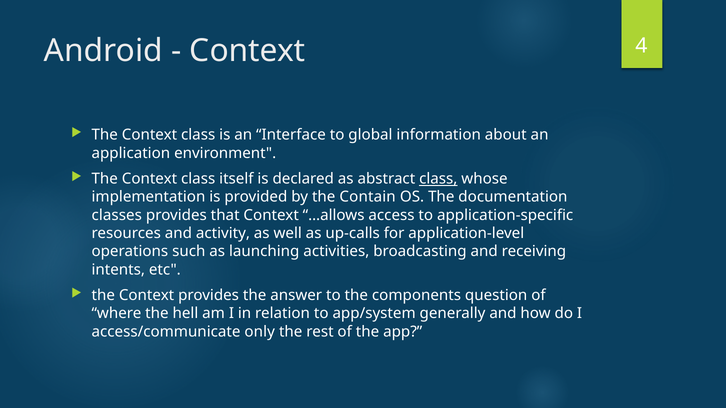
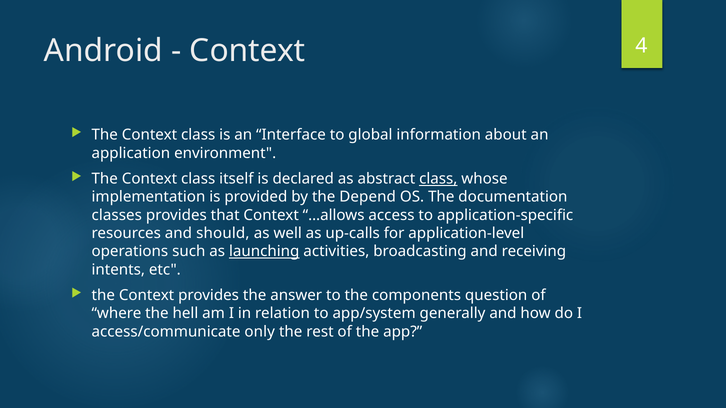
Contain: Contain -> Depend
activity: activity -> should
launching underline: none -> present
